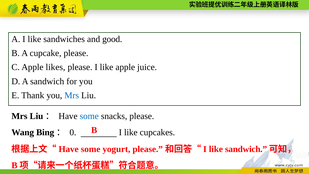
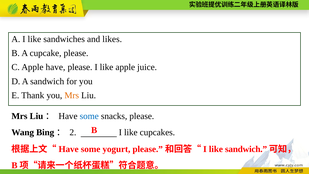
good: good -> likes
Apple likes: likes -> have
Mrs at (72, 95) colour: blue -> orange
0: 0 -> 2
